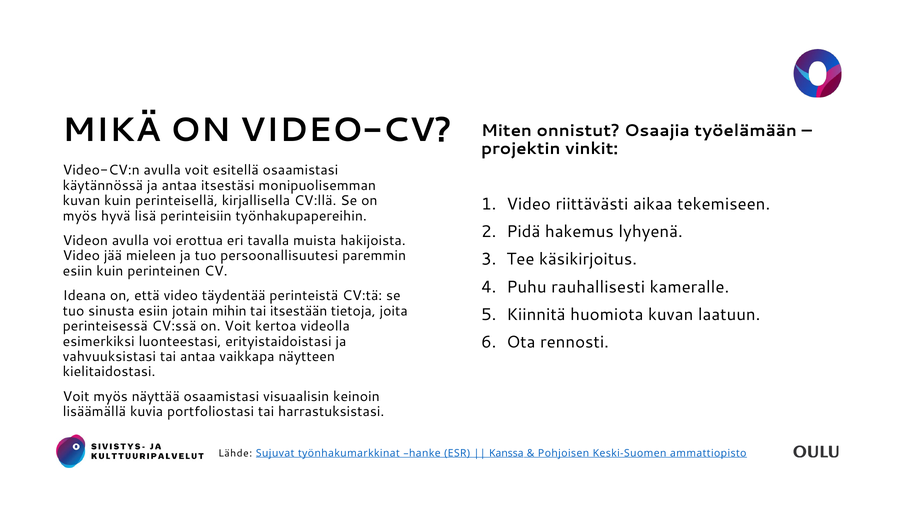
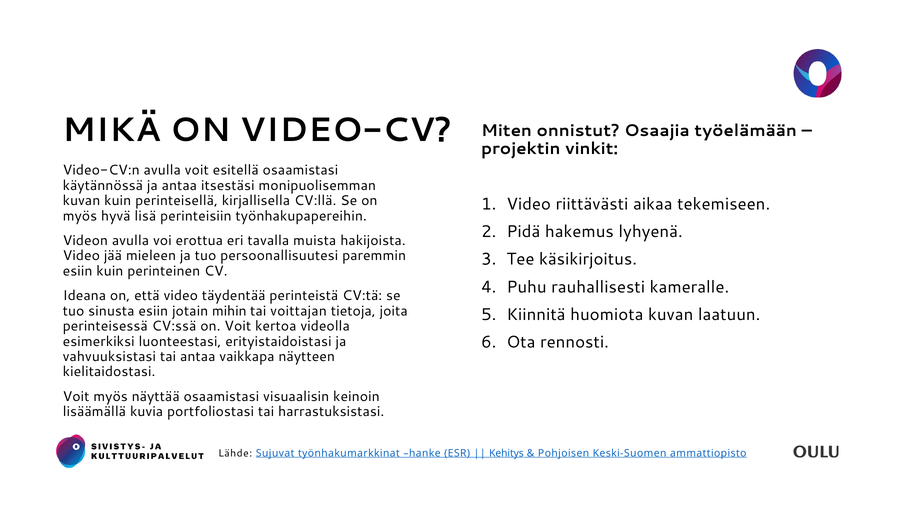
itsestään: itsestään -> voittajan
Kanssa: Kanssa -> Kehitys
